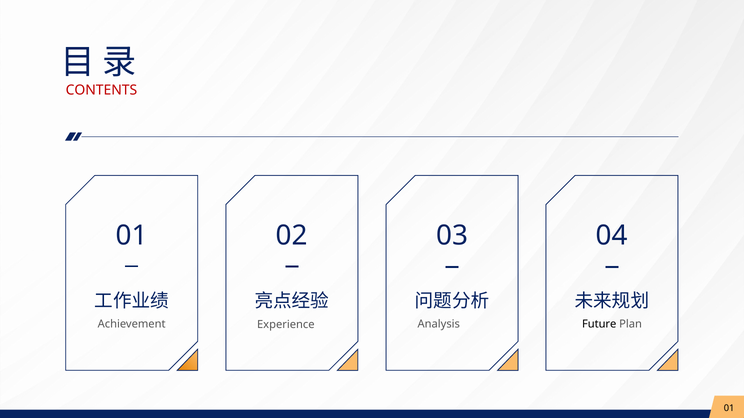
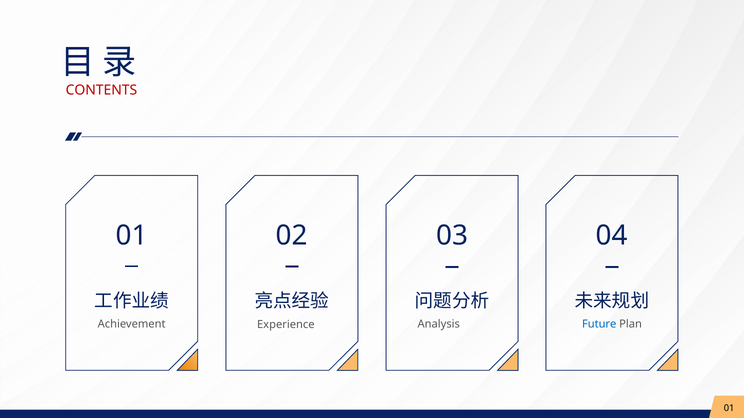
Future colour: black -> blue
